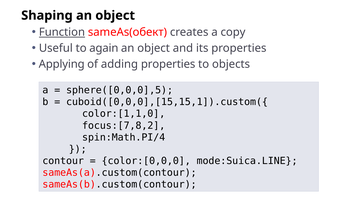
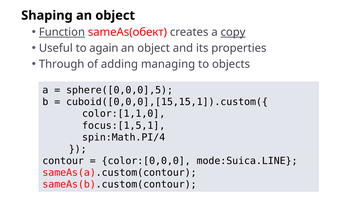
copy underline: none -> present
Applying: Applying -> Through
adding properties: properties -> managing
focus:[7,8,2: focus:[7,8,2 -> focus:[1,5,1
